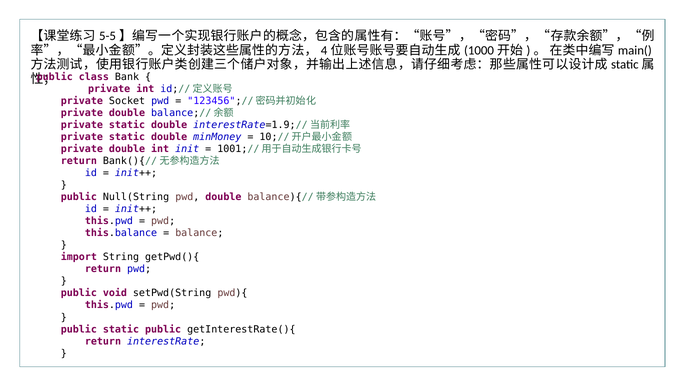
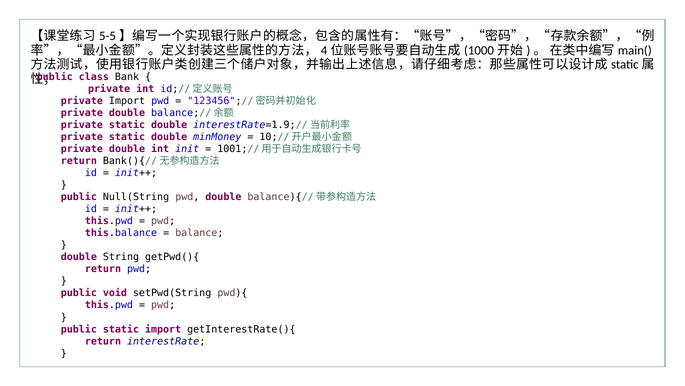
private Socket: Socket -> Import
import at (79, 257): import -> double
static public: public -> import
